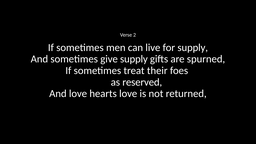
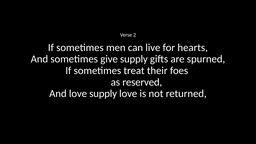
for supply: supply -> hearts
love hearts: hearts -> supply
